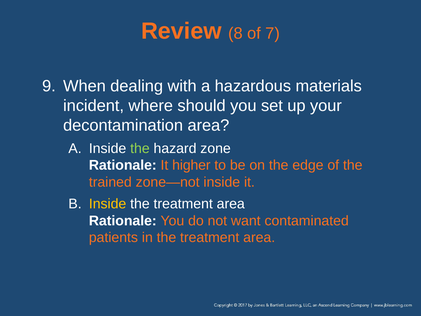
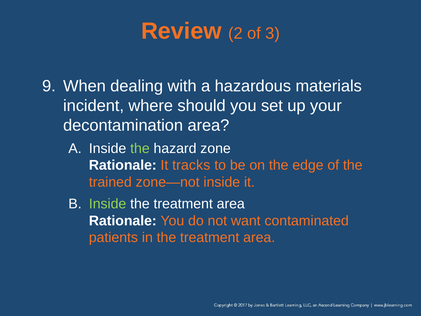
8: 8 -> 2
7: 7 -> 3
higher: higher -> tracks
Inside at (108, 204) colour: yellow -> light green
